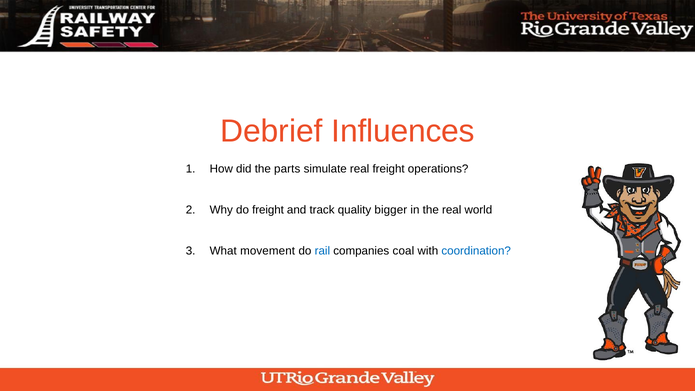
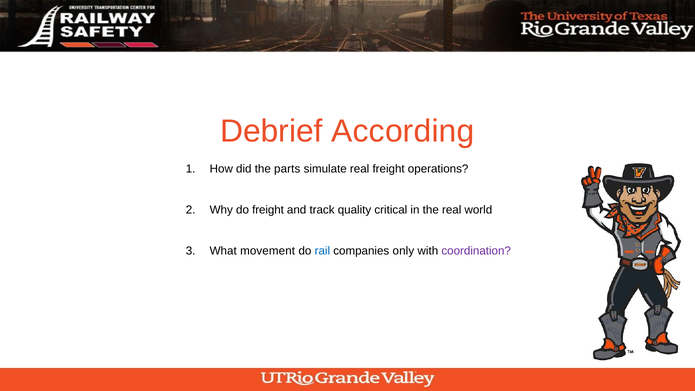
Influences: Influences -> According
bigger: bigger -> critical
coal: coal -> only
coordination colour: blue -> purple
